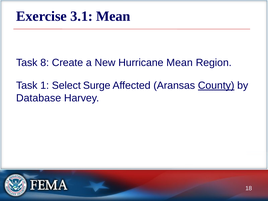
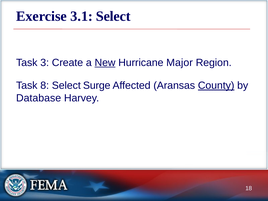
3.1 Mean: Mean -> Select
8: 8 -> 3
New underline: none -> present
Hurricane Mean: Mean -> Major
1: 1 -> 8
